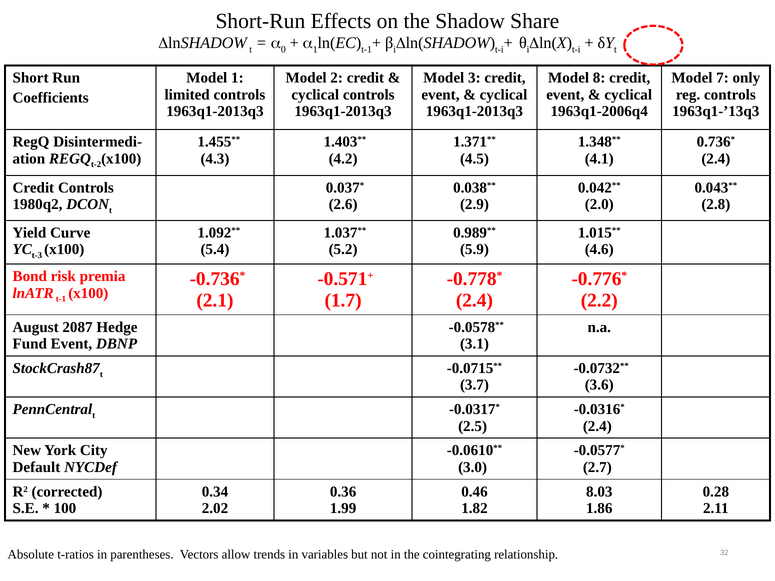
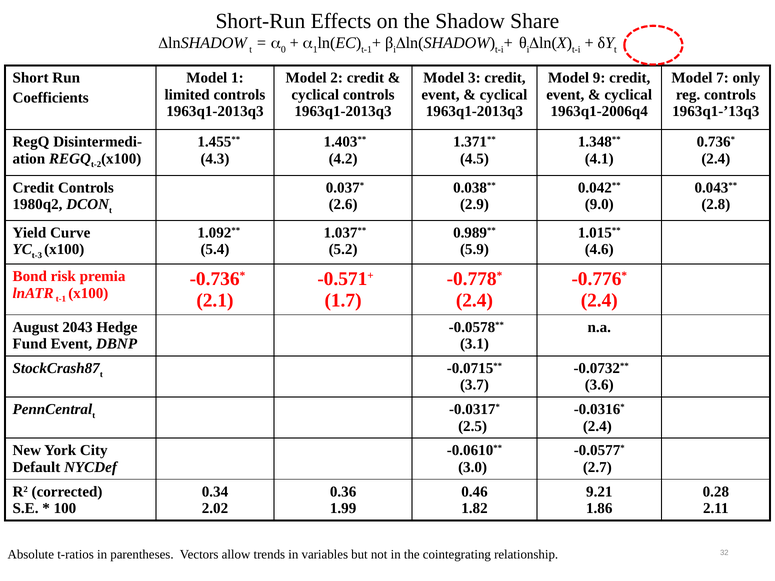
8: 8 -> 9
2.0: 2.0 -> 9.0
2.2 at (599, 300): 2.2 -> 2.4
2087: 2087 -> 2043
8.03: 8.03 -> 9.21
